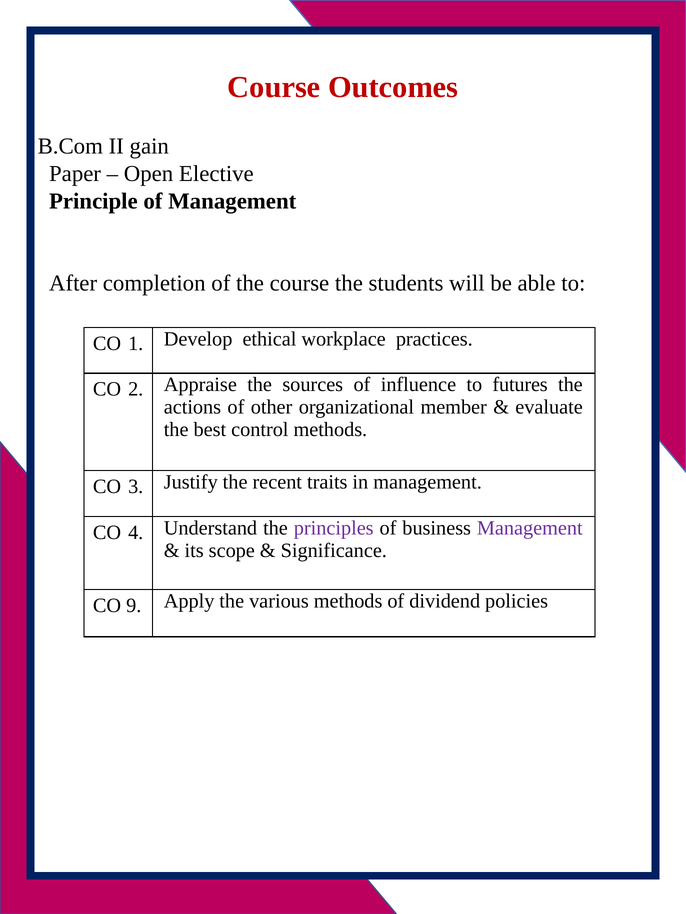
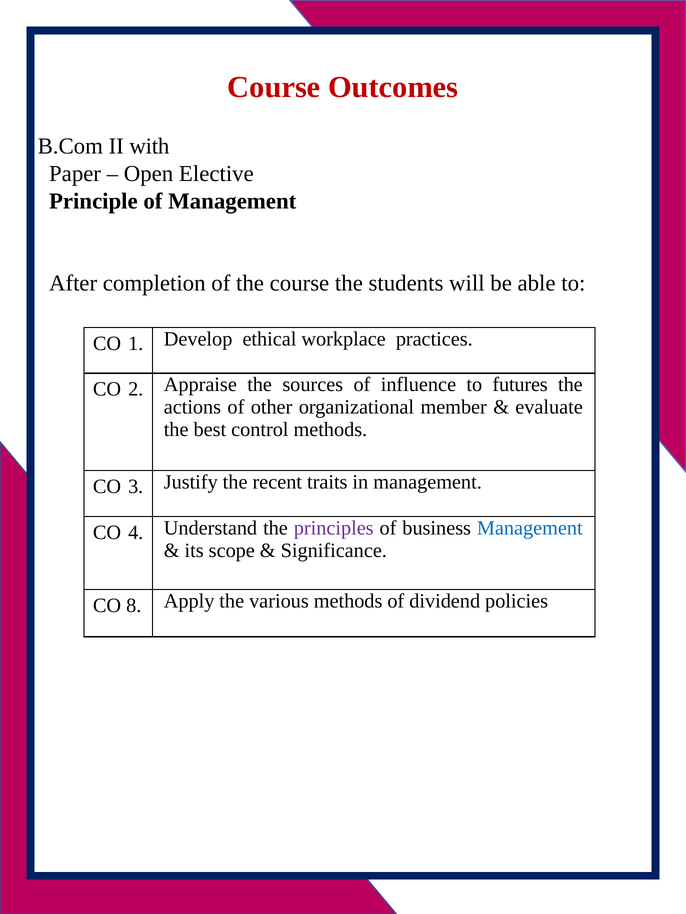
gain: gain -> with
Management at (530, 528) colour: purple -> blue
9: 9 -> 8
